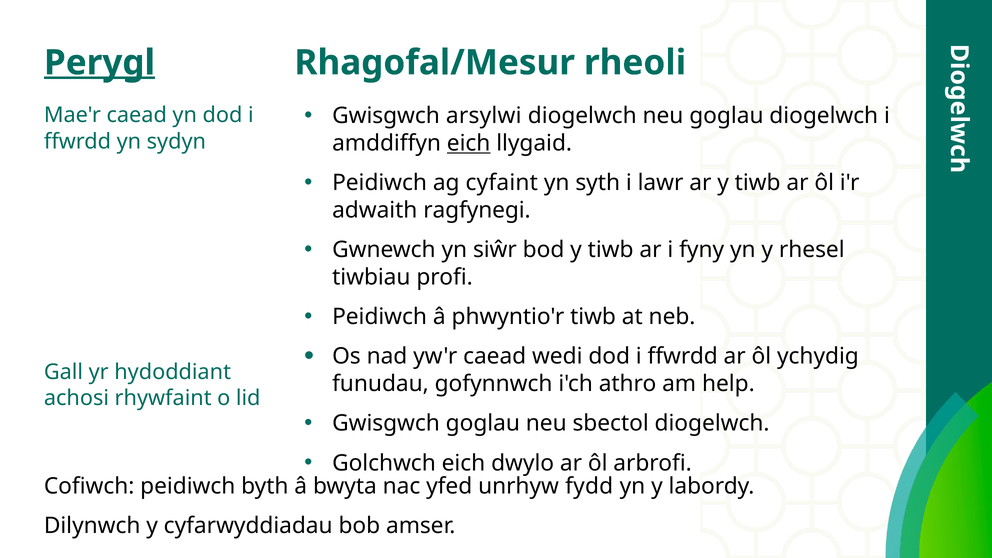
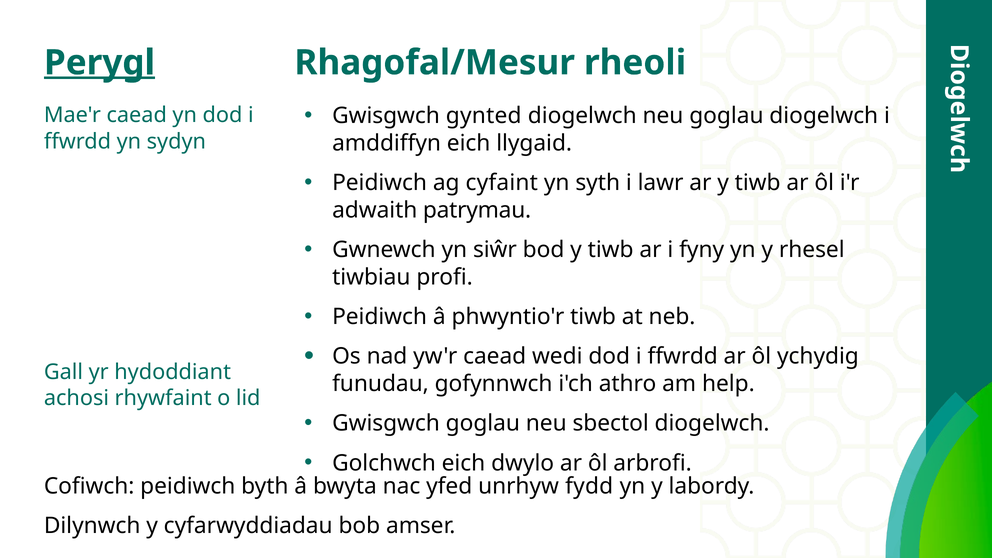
arsylwi: arsylwi -> gynted
eich at (469, 143) underline: present -> none
ragfynegi: ragfynegi -> patrymau
